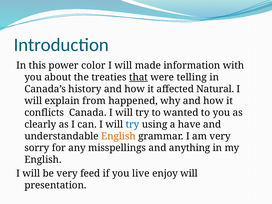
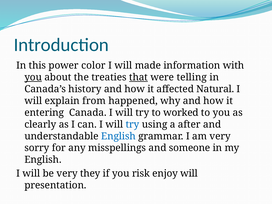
you at (33, 77) underline: none -> present
conflicts: conflicts -> entering
wanted: wanted -> worked
have: have -> after
English at (118, 136) colour: orange -> blue
anything: anything -> someone
feed: feed -> they
live: live -> risk
